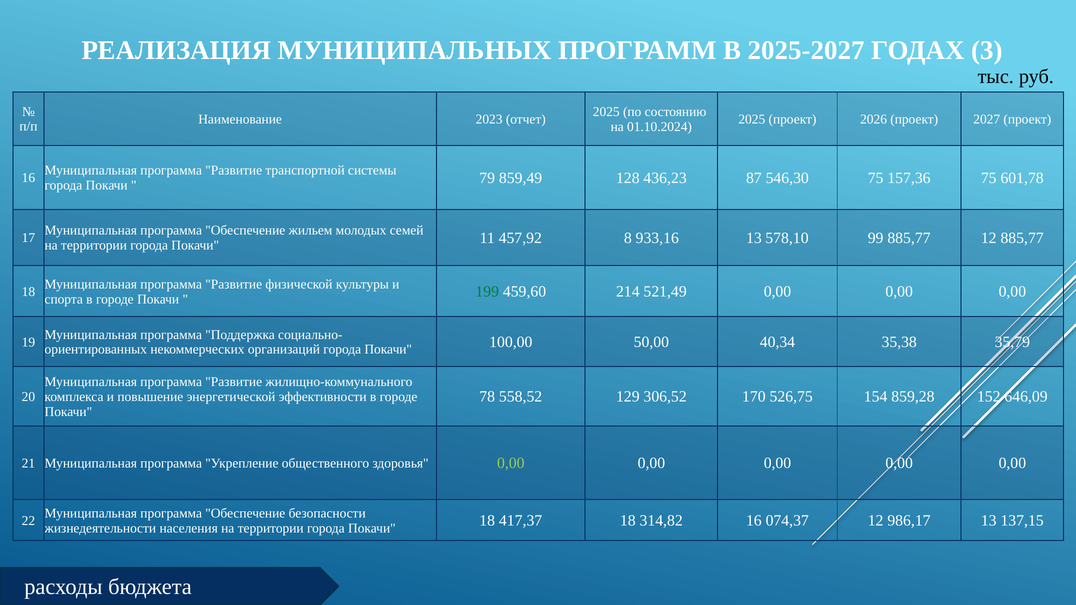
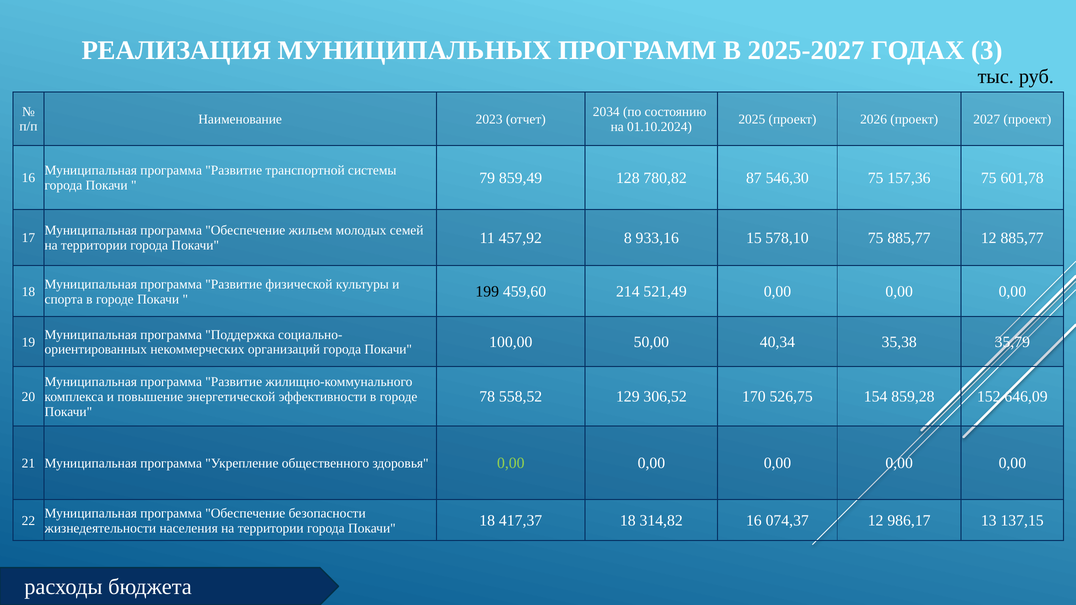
2025 at (606, 112): 2025 -> 2034
436,23: 436,23 -> 780,82
933,16 13: 13 -> 15
578,10 99: 99 -> 75
199 colour: green -> black
